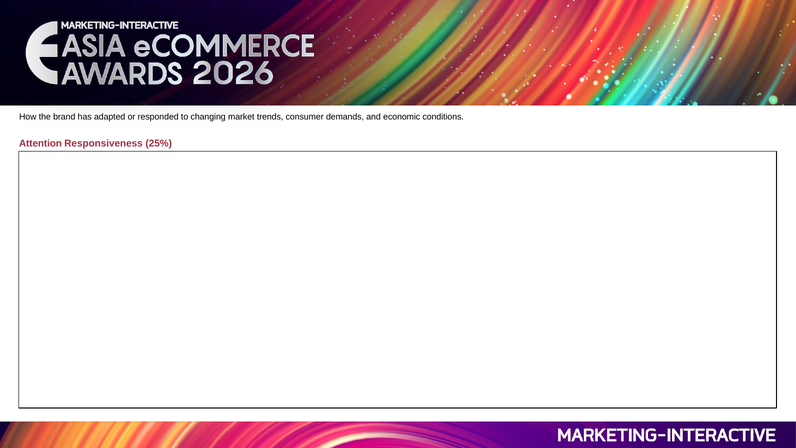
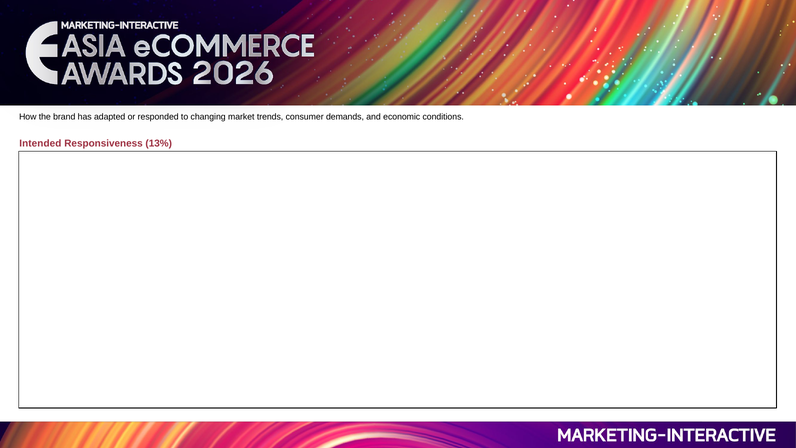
Attention: Attention -> Intended
25%: 25% -> 13%
